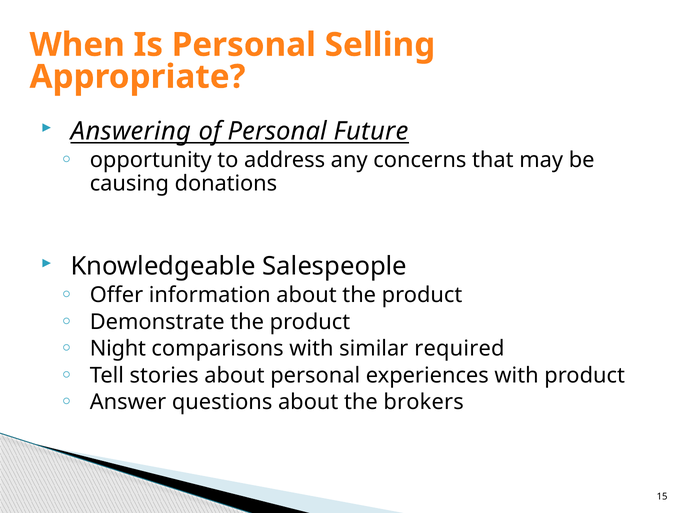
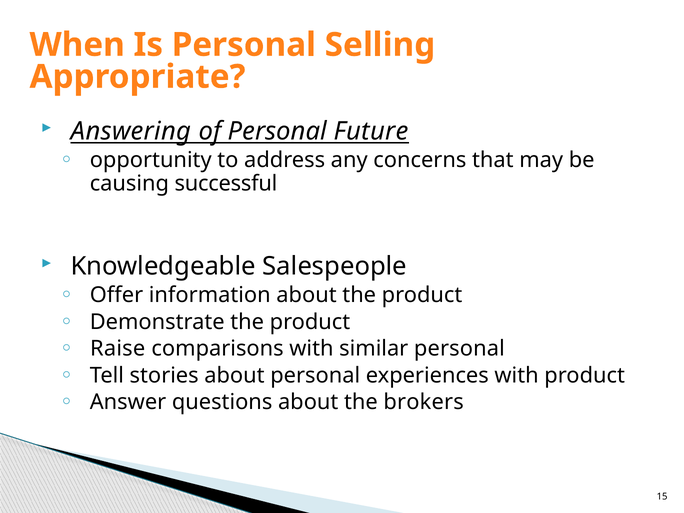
donations: donations -> successful
Night: Night -> Raise
similar required: required -> personal
